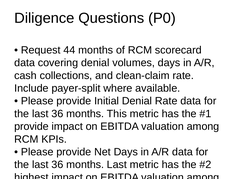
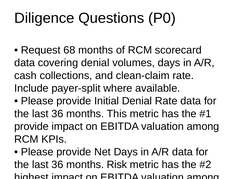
44: 44 -> 68
months Last: Last -> Risk
